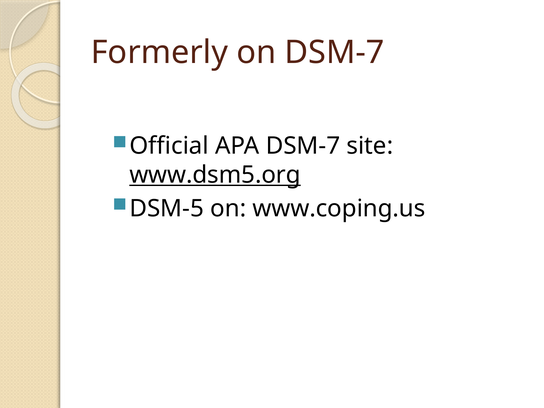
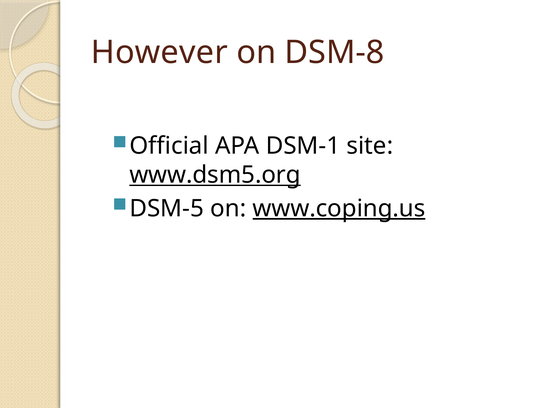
Formerly: Formerly -> However
on DSM-7: DSM-7 -> DSM-8
APA DSM-7: DSM-7 -> DSM-1
www.coping.us underline: none -> present
